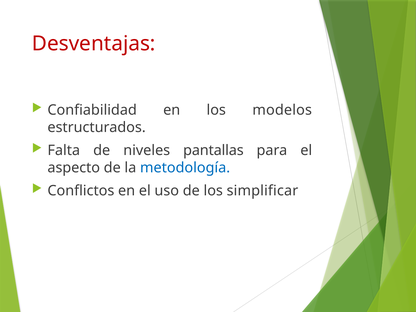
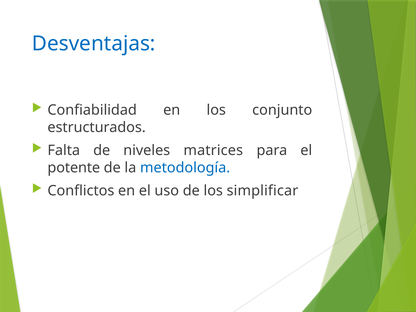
Desventajas colour: red -> blue
modelos: modelos -> conjunto
pantallas: pantallas -> matrices
aspecto: aspecto -> potente
